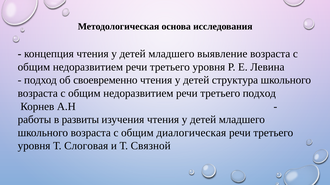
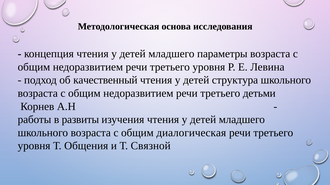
выявление: выявление -> параметры
своевременно: своевременно -> качественный
третьего подход: подход -> детьми
Слоговая: Слоговая -> Общения
